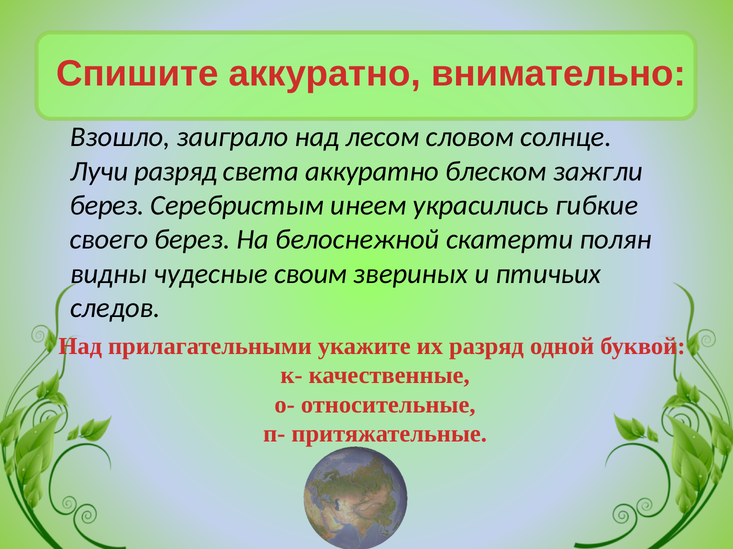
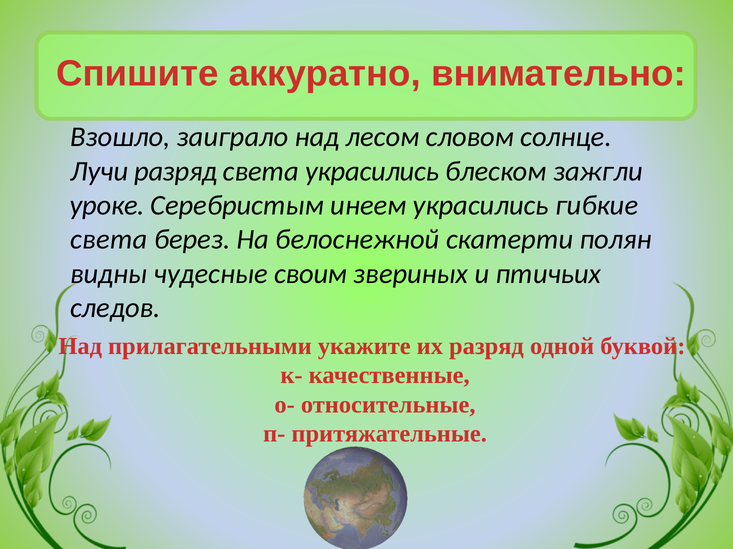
света аккуратно: аккуратно -> украсились
берез at (107, 206): берез -> уроке
своего at (109, 240): своего -> света
